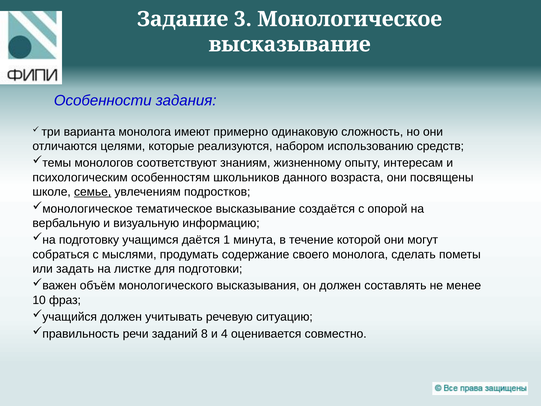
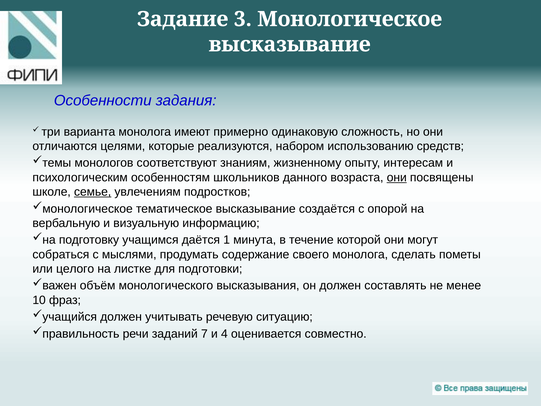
они at (397, 177) underline: none -> present
задать: задать -> целого
8: 8 -> 7
